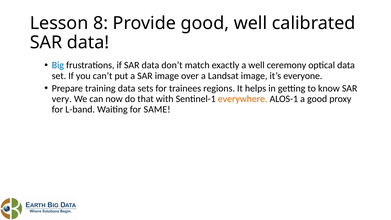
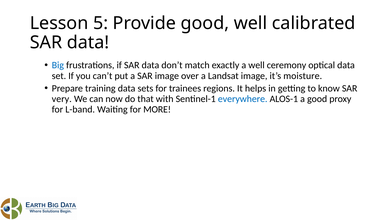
8: 8 -> 5
everyone: everyone -> moisture
everywhere colour: orange -> blue
SAME: SAME -> MORE
